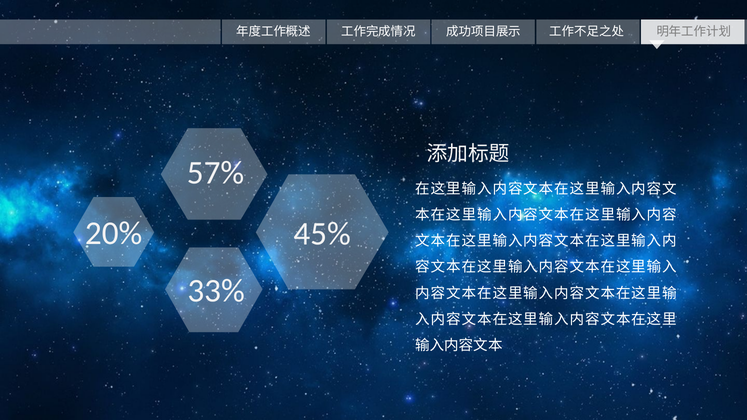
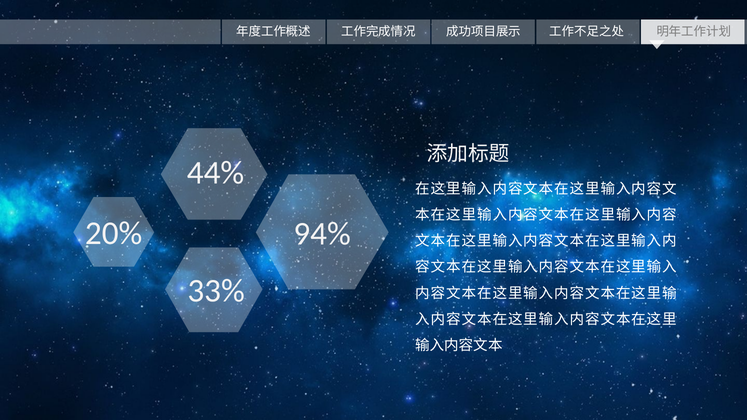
57%: 57% -> 44%
45%: 45% -> 94%
